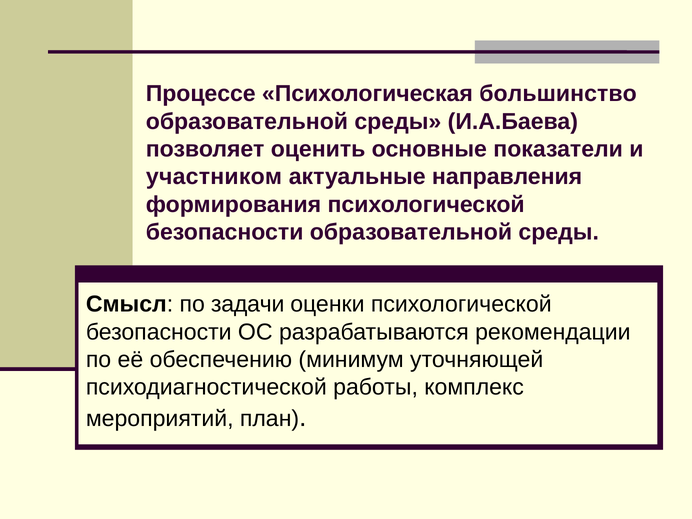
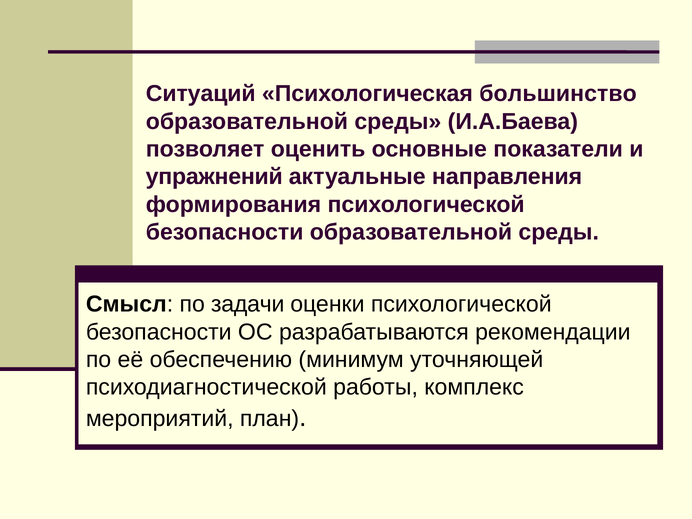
Процессе: Процессе -> Ситуаций
участником: участником -> упражнений
